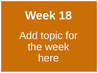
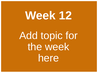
18: 18 -> 12
